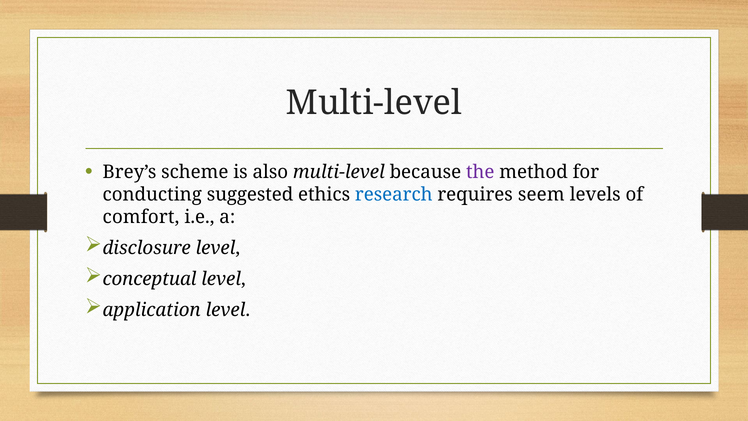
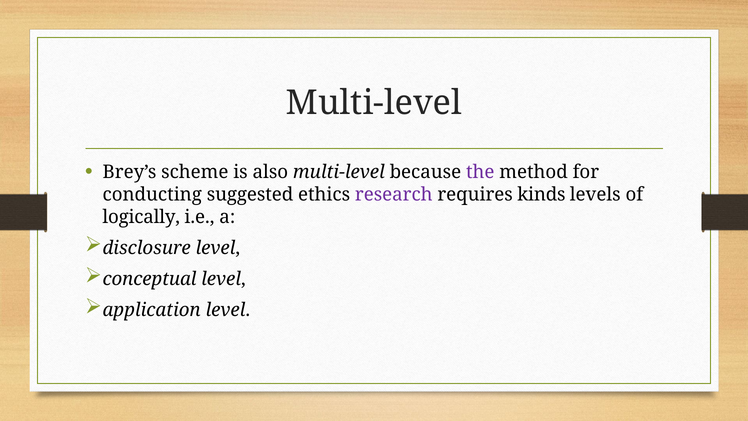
research colour: blue -> purple
seem: seem -> kinds
comfort: comfort -> logically
